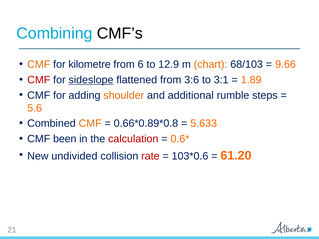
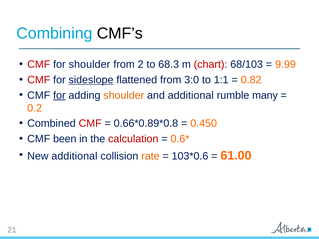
CMF at (39, 65) colour: orange -> red
for kilometre: kilometre -> shoulder
6: 6 -> 2
12.9: 12.9 -> 68.3
chart colour: orange -> red
9.66: 9.66 -> 9.99
3:6: 3:6 -> 3:0
3:1: 3:1 -> 1:1
1.89: 1.89 -> 0.82
for at (59, 95) underline: none -> present
steps: steps -> many
5.6: 5.6 -> 0.2
CMF at (90, 124) colour: orange -> red
5.633: 5.633 -> 0.450
New undivided: undivided -> additional
rate colour: red -> orange
61.20: 61.20 -> 61.00
